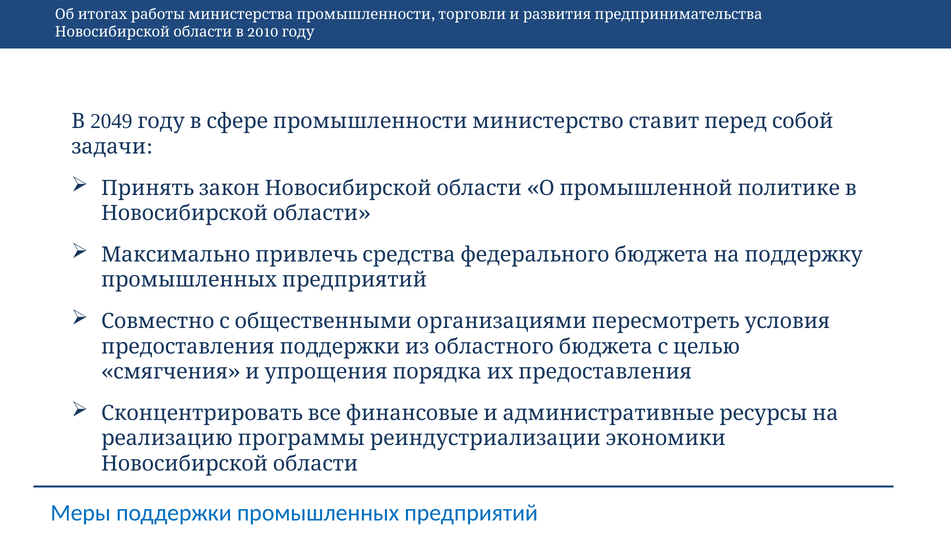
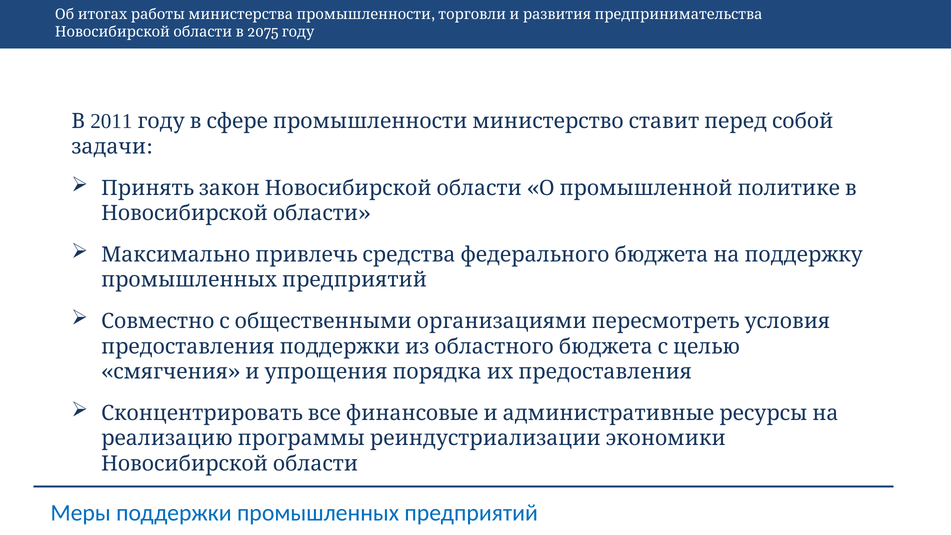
2010: 2010 -> 2075
2049: 2049 -> 2011
